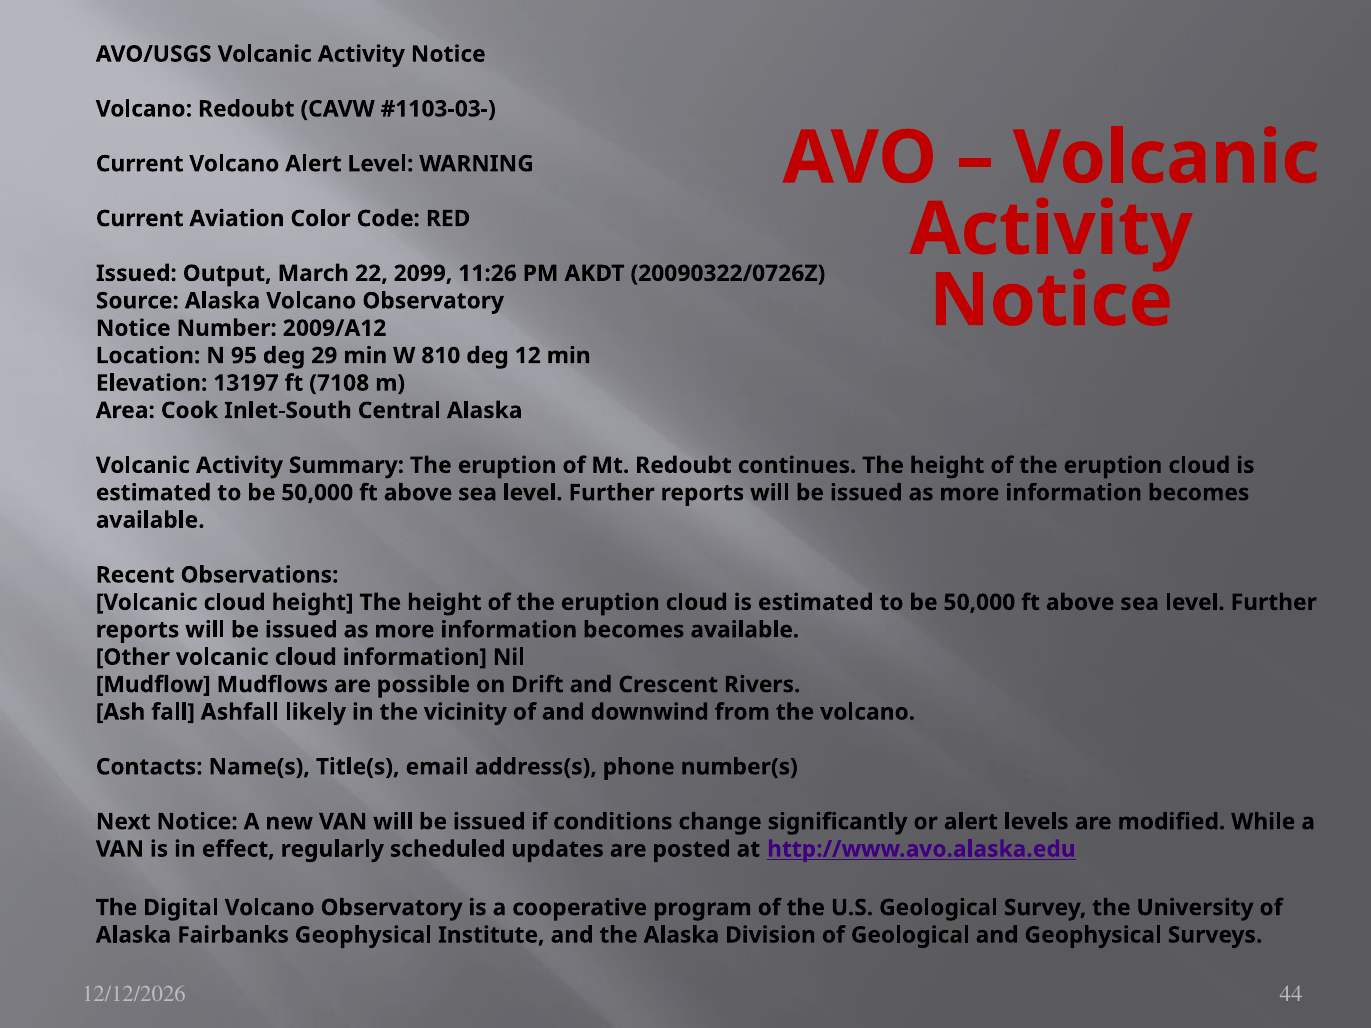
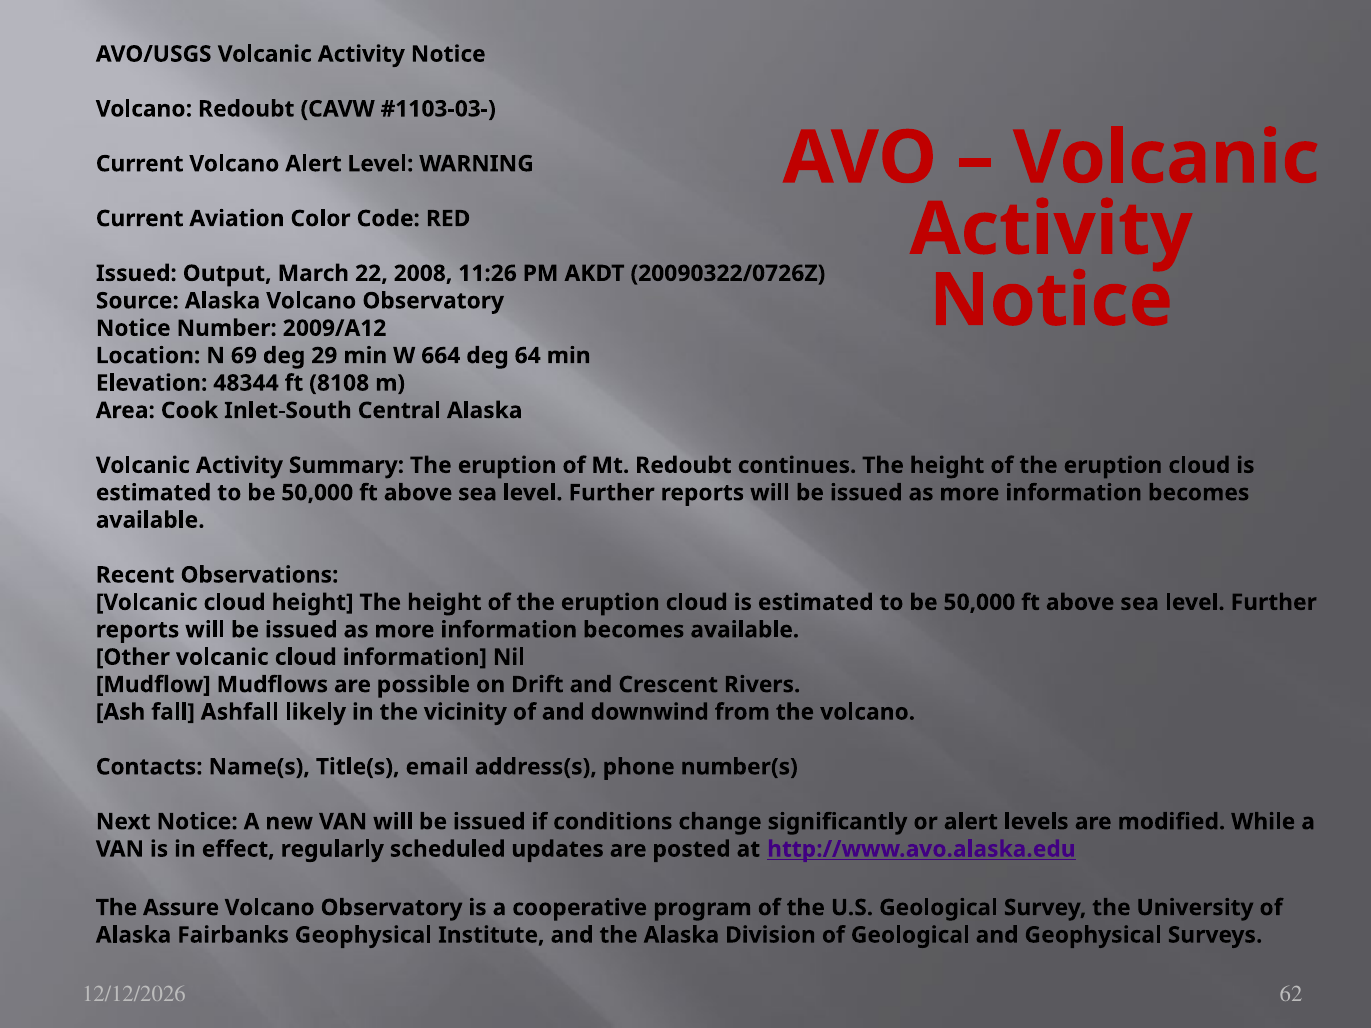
2099: 2099 -> 2008
95: 95 -> 69
810: 810 -> 664
12: 12 -> 64
13197: 13197 -> 48344
7108: 7108 -> 8108
Digital: Digital -> Assure
44: 44 -> 62
